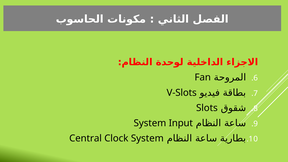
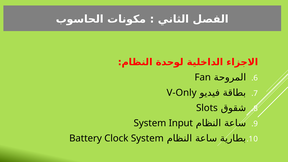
V-Slots: V-Slots -> V-Only
Central: Central -> Battery
